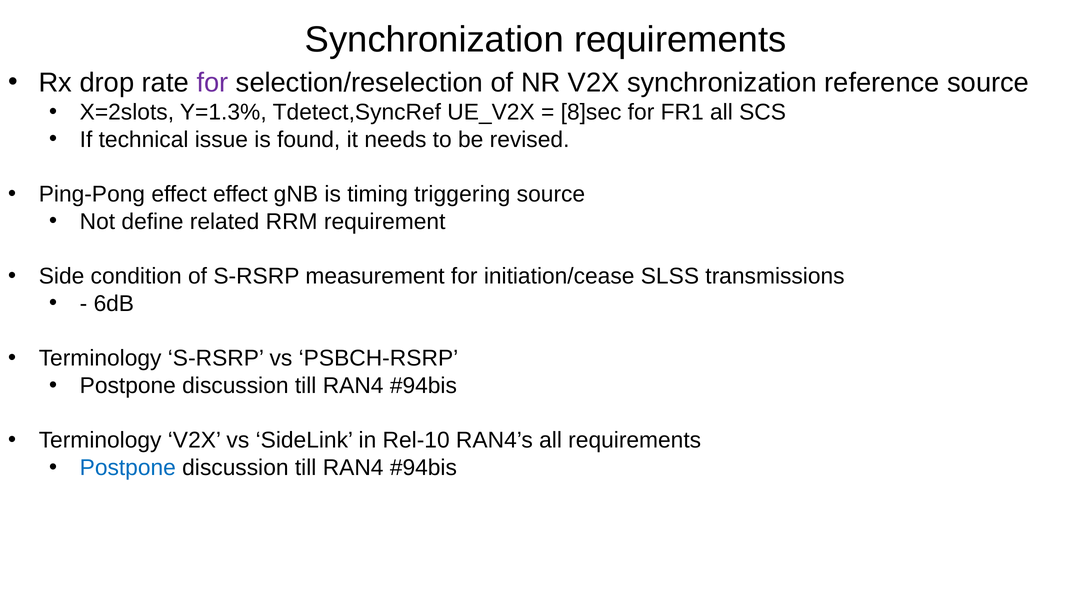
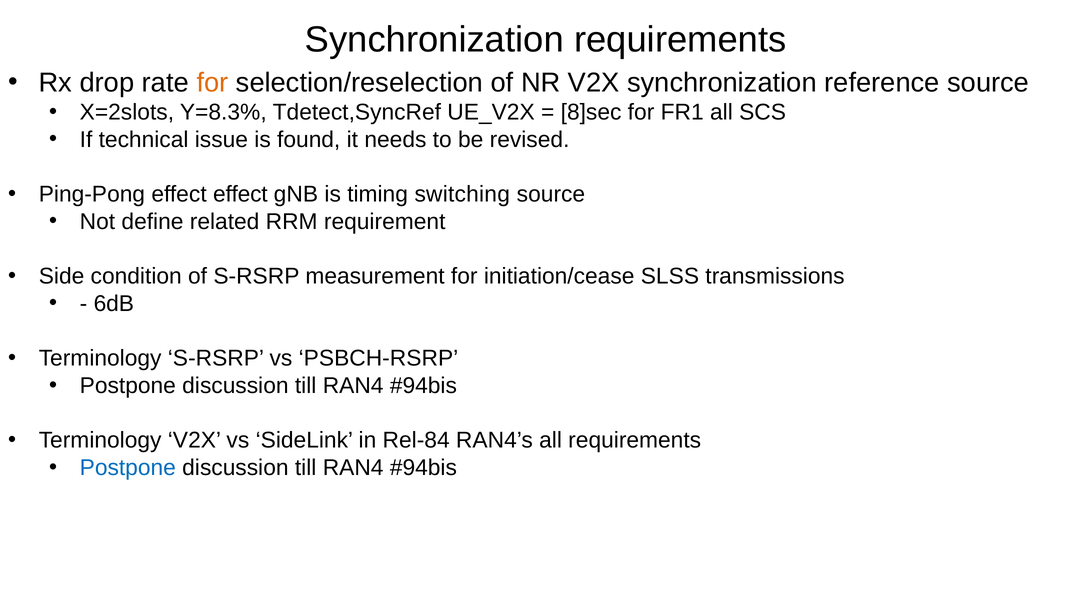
for at (212, 82) colour: purple -> orange
Y=1.3%: Y=1.3% -> Y=8.3%
triggering: triggering -> switching
Rel-10: Rel-10 -> Rel-84
